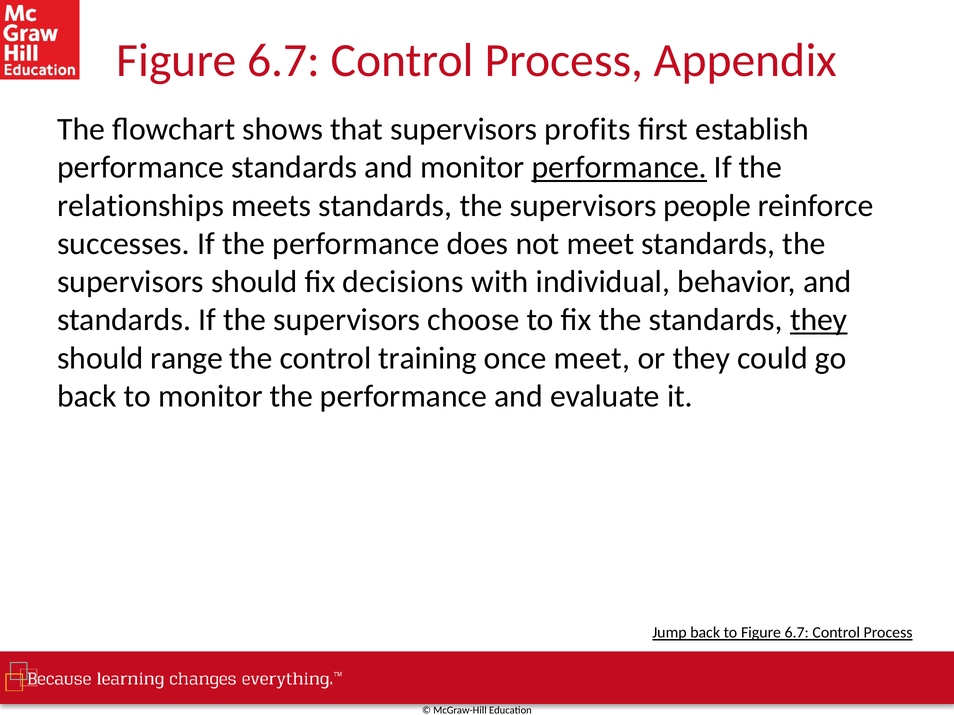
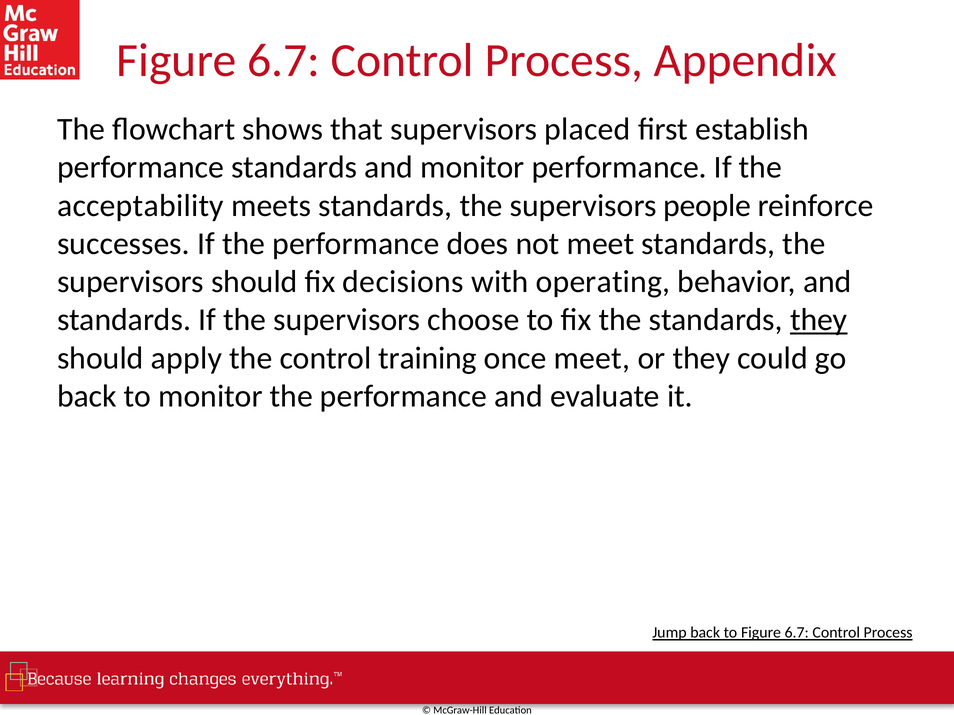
profits: profits -> placed
performance at (619, 168) underline: present -> none
relationships: relationships -> acceptability
individual: individual -> operating
range: range -> apply
